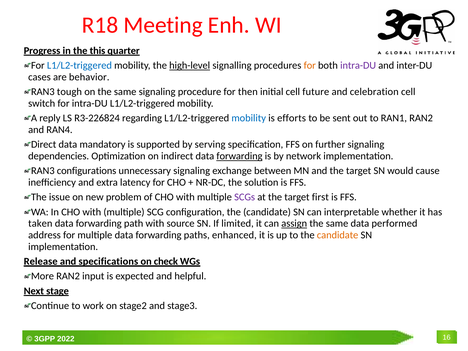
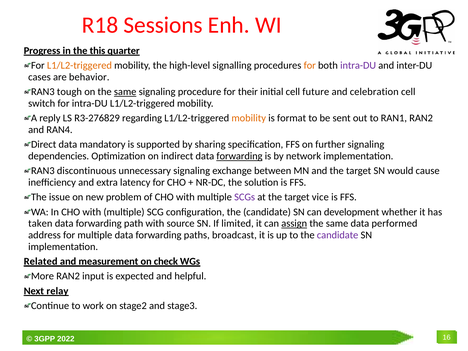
Meeting: Meeting -> Sessions
L1/L2-triggered at (79, 65) colour: blue -> orange
high-level underline: present -> none
same at (125, 92) underline: none -> present
then: then -> their
R3-226824: R3-226824 -> R3-276829
mobility at (249, 118) colour: blue -> orange
efforts: efforts -> format
serving: serving -> sharing
configurations: configurations -> discontinuous
first: first -> vice
interpretable: interpretable -> development
enhanced: enhanced -> broadcast
candidate at (338, 235) colour: orange -> purple
Release: Release -> Related
specifications: specifications -> measurement
stage: stage -> relay
